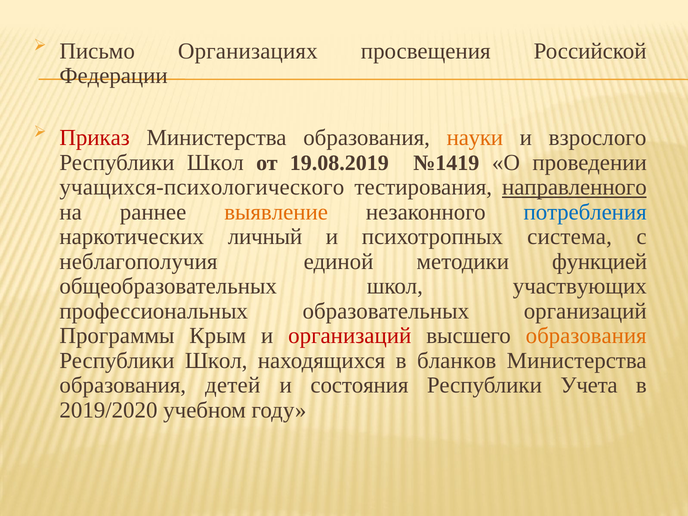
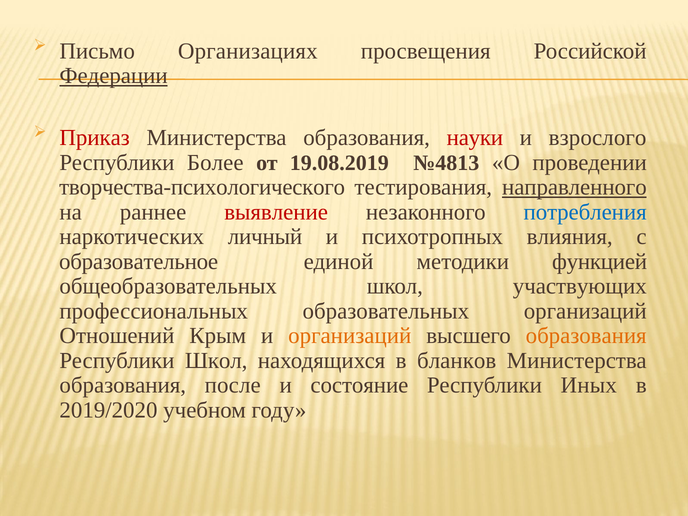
Федерации underline: none -> present
науки colour: orange -> red
Школ at (215, 162): Школ -> Более
№1419: №1419 -> №4813
учащихся-психологического: учащихся-психологического -> творчества-психологического
выявление colour: orange -> red
система: система -> влияния
неблагополучия: неблагополучия -> образовательное
Программы: Программы -> Отношений
организаций at (350, 336) colour: red -> orange
детей: детей -> после
состояния: состояния -> состояние
Учета: Учета -> Иных
